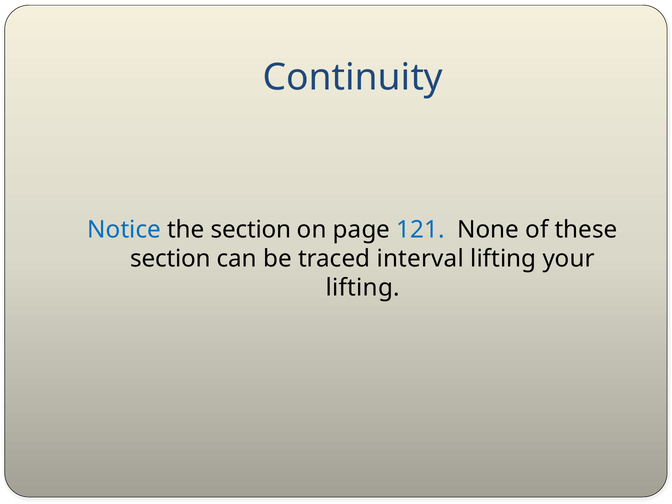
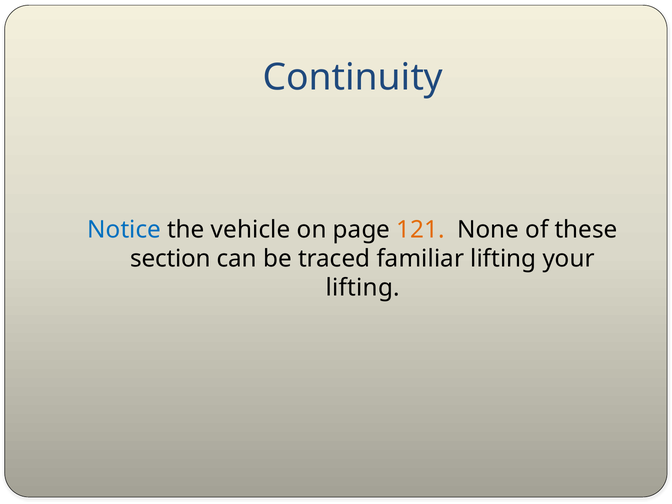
the section: section -> vehicle
121 colour: blue -> orange
interval: interval -> familiar
